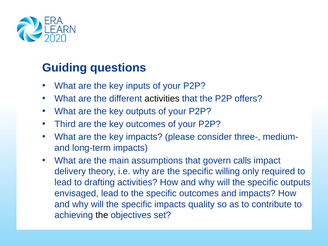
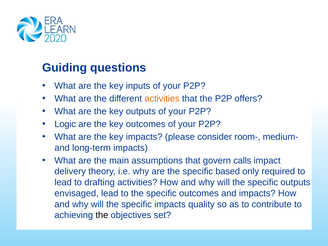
activities at (162, 99) colour: black -> orange
Third: Third -> Logic
three-: three- -> room-
willing: willing -> based
